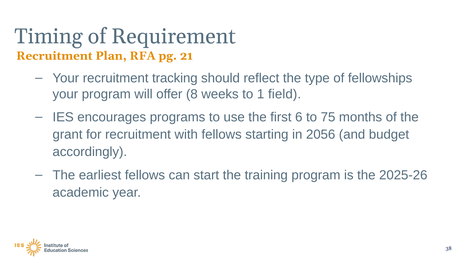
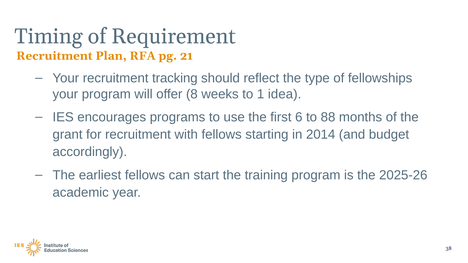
field: field -> idea
75: 75 -> 88
2056: 2056 -> 2014
